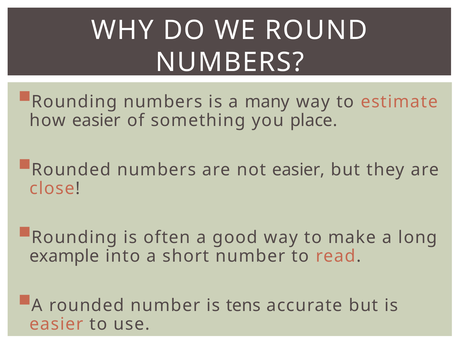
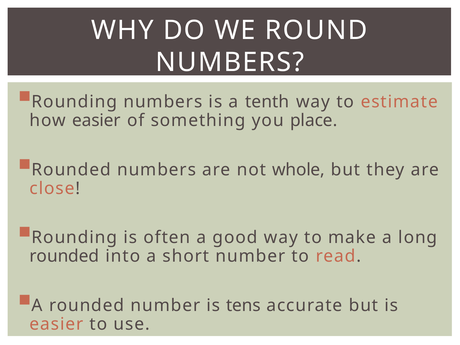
many: many -> tenth
not easier: easier -> whole
example at (64, 256): example -> rounded
